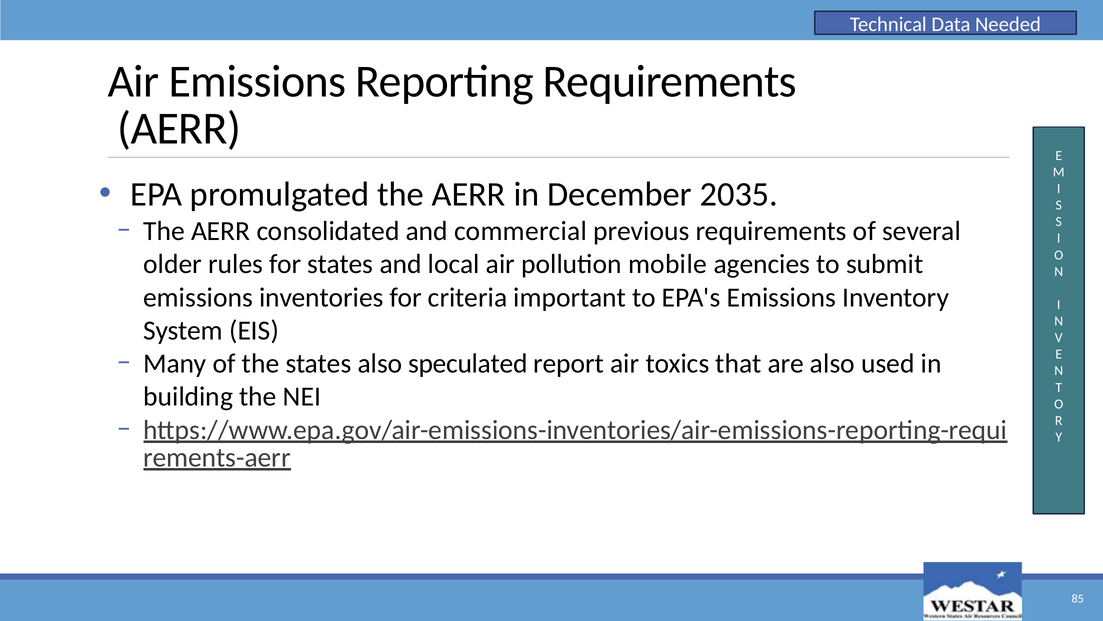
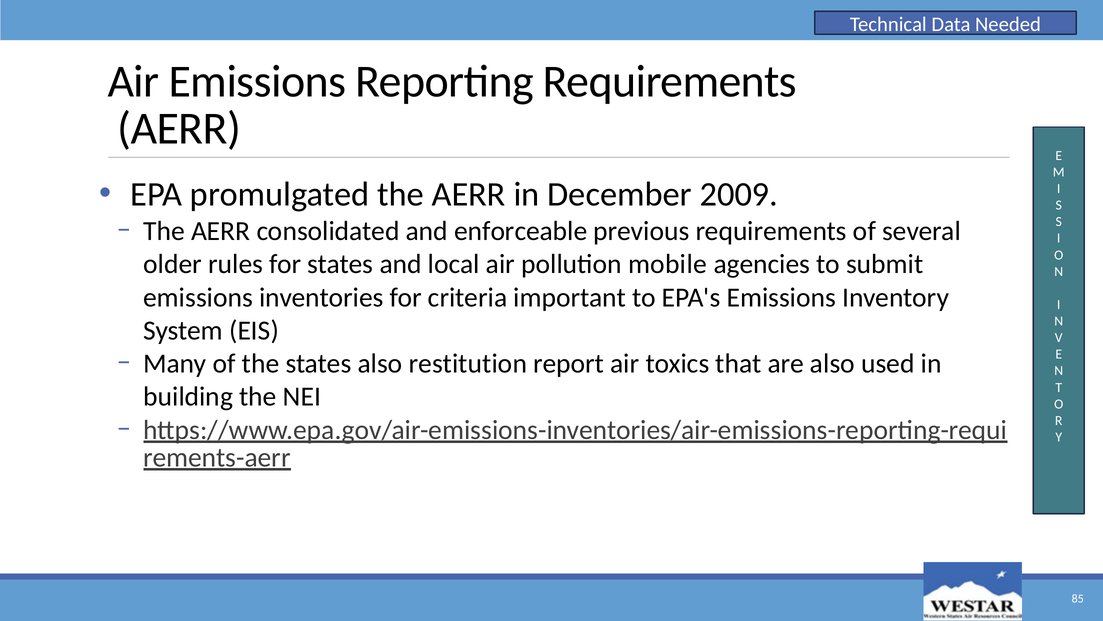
2035: 2035 -> 2009
commercial: commercial -> enforceable
speculated: speculated -> restitution
